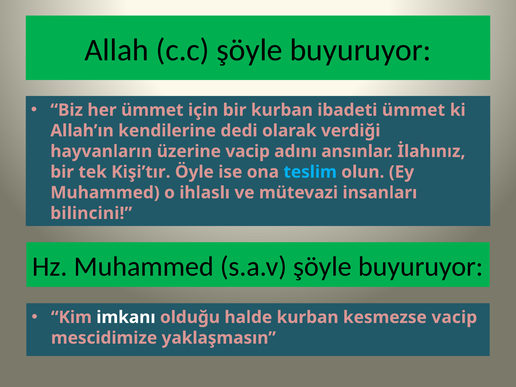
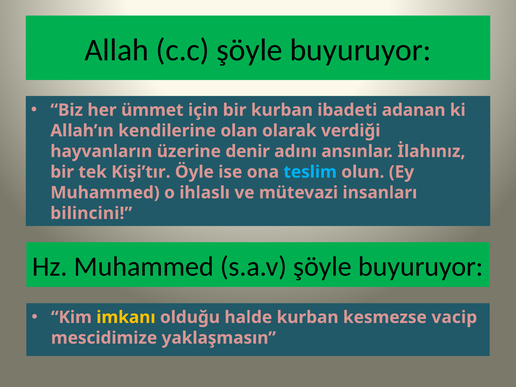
ibadeti ümmet: ümmet -> adanan
dedi: dedi -> olan
üzerine vacip: vacip -> denir
imkanı colour: white -> yellow
